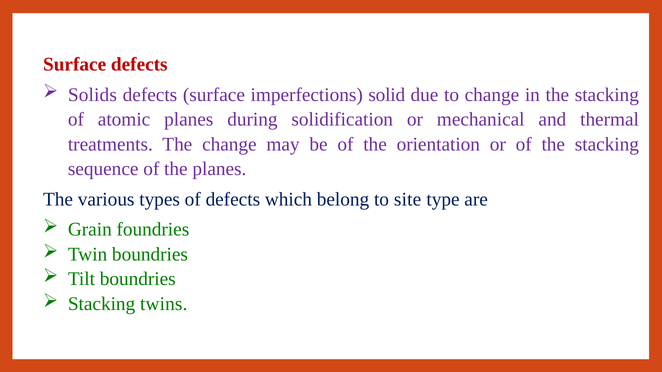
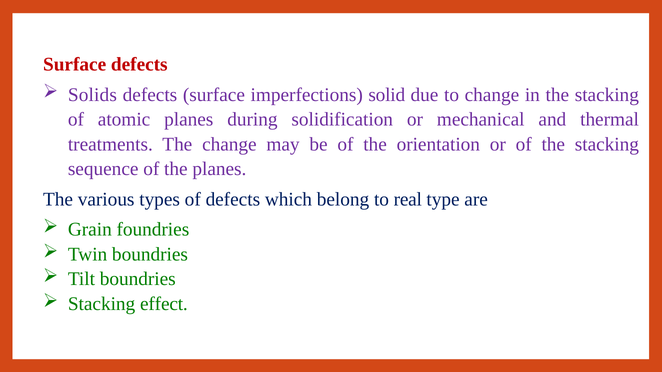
site: site -> real
twins: twins -> effect
